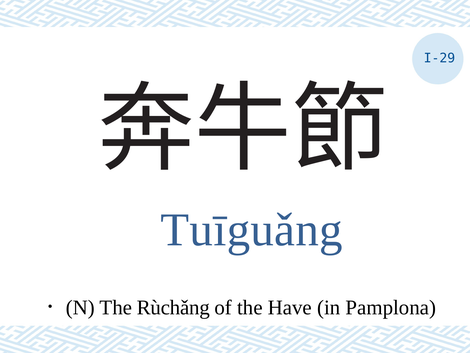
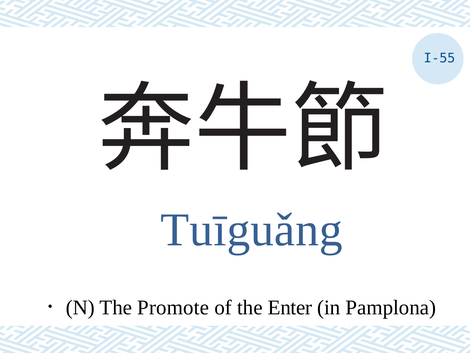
I-29: I-29 -> I-55
Rùchǎng: Rùchǎng -> Promote
Have: Have -> Enter
